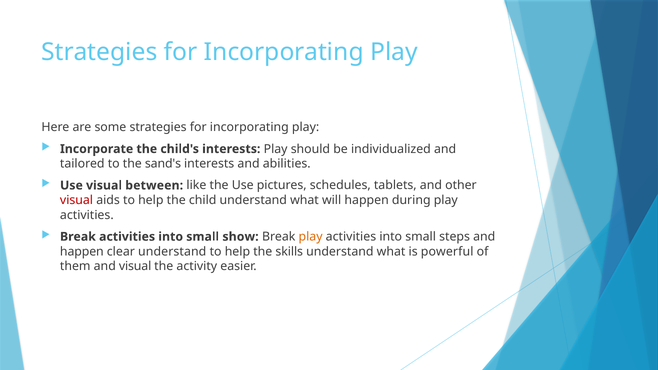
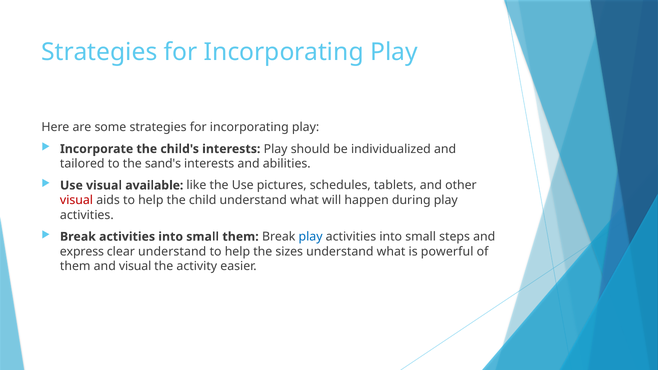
between: between -> available
small show: show -> them
play at (311, 237) colour: orange -> blue
happen at (82, 252): happen -> express
skills: skills -> sizes
